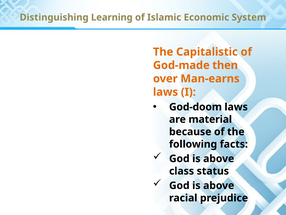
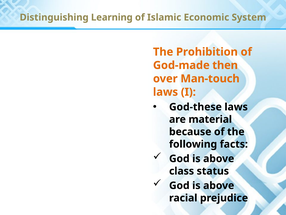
Capitalistic: Capitalistic -> Prohibition
Man-earns: Man-earns -> Man-touch
God-doom: God-doom -> God-these
